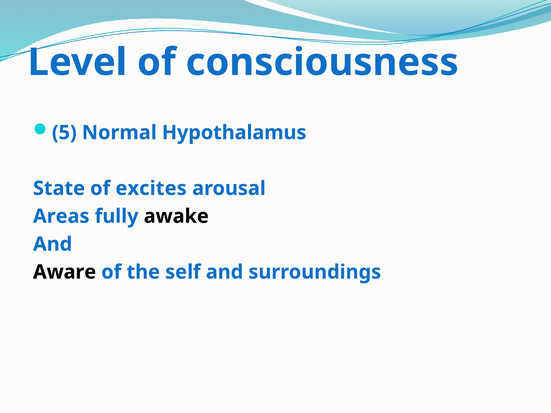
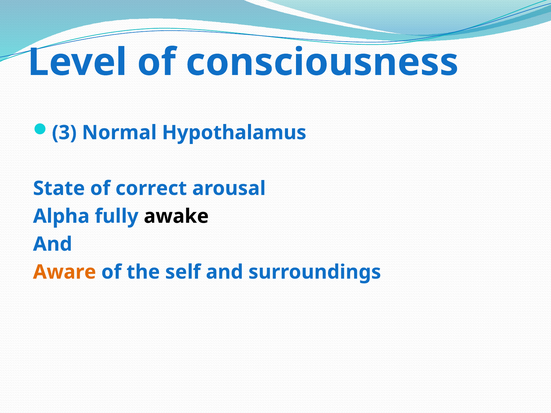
5: 5 -> 3
excites: excites -> correct
Areas: Areas -> Alpha
Aware colour: black -> orange
